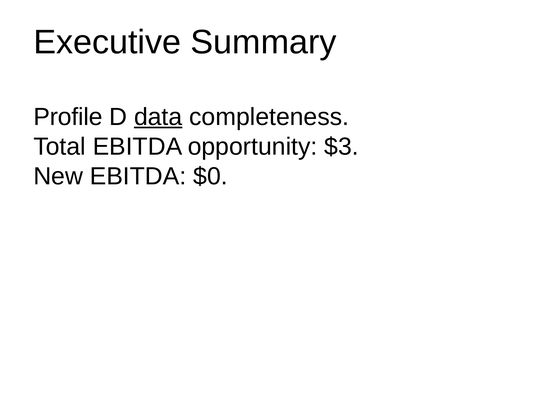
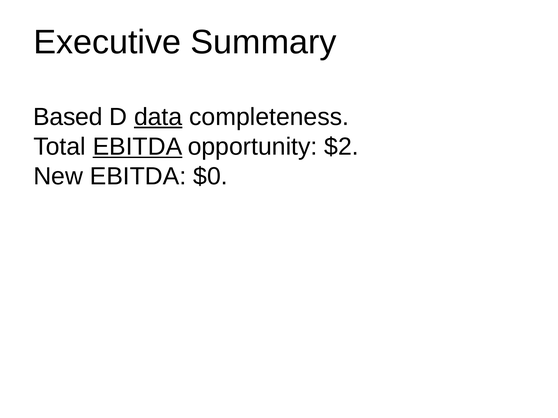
Profile: Profile -> Based
EBITDA at (137, 147) underline: none -> present
$3: $3 -> $2
